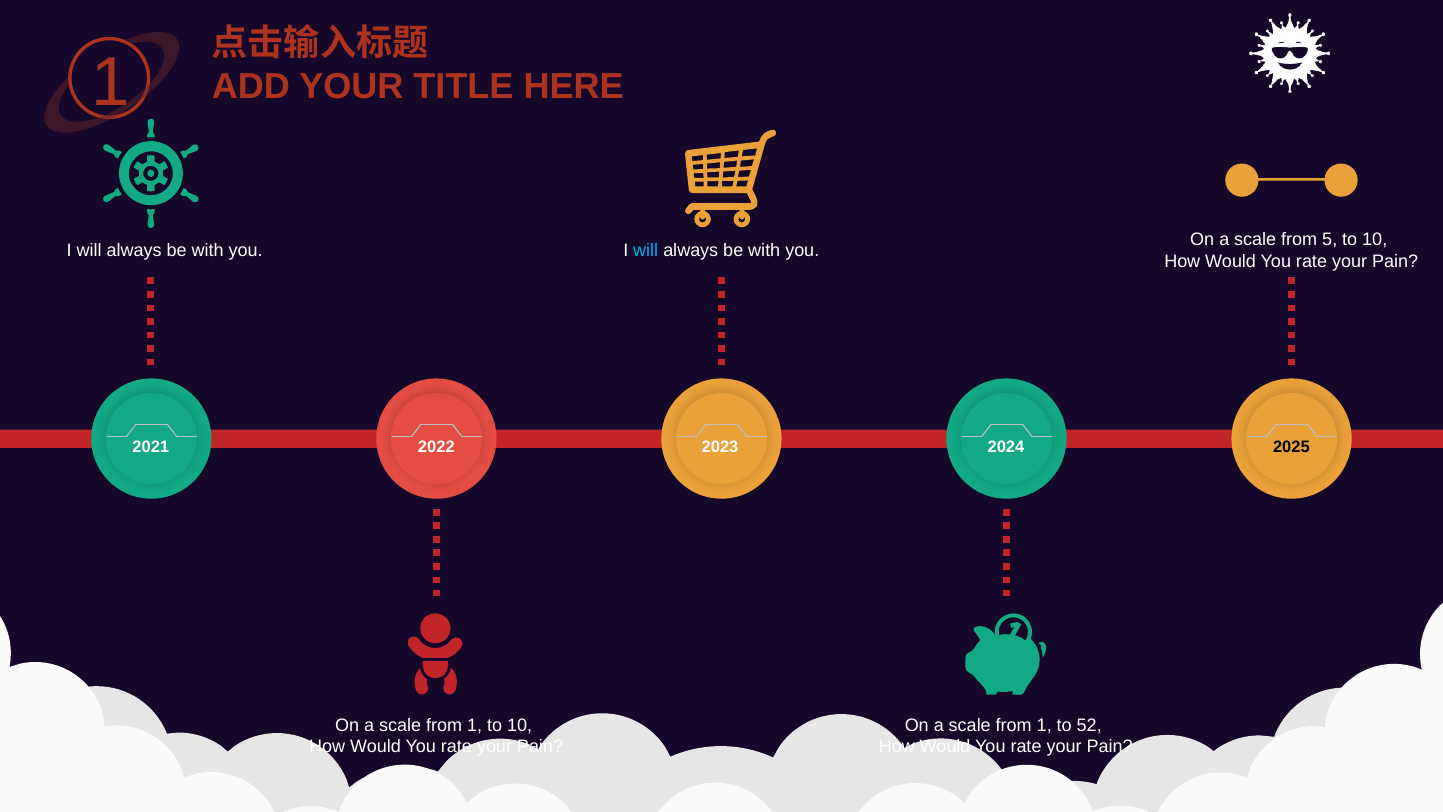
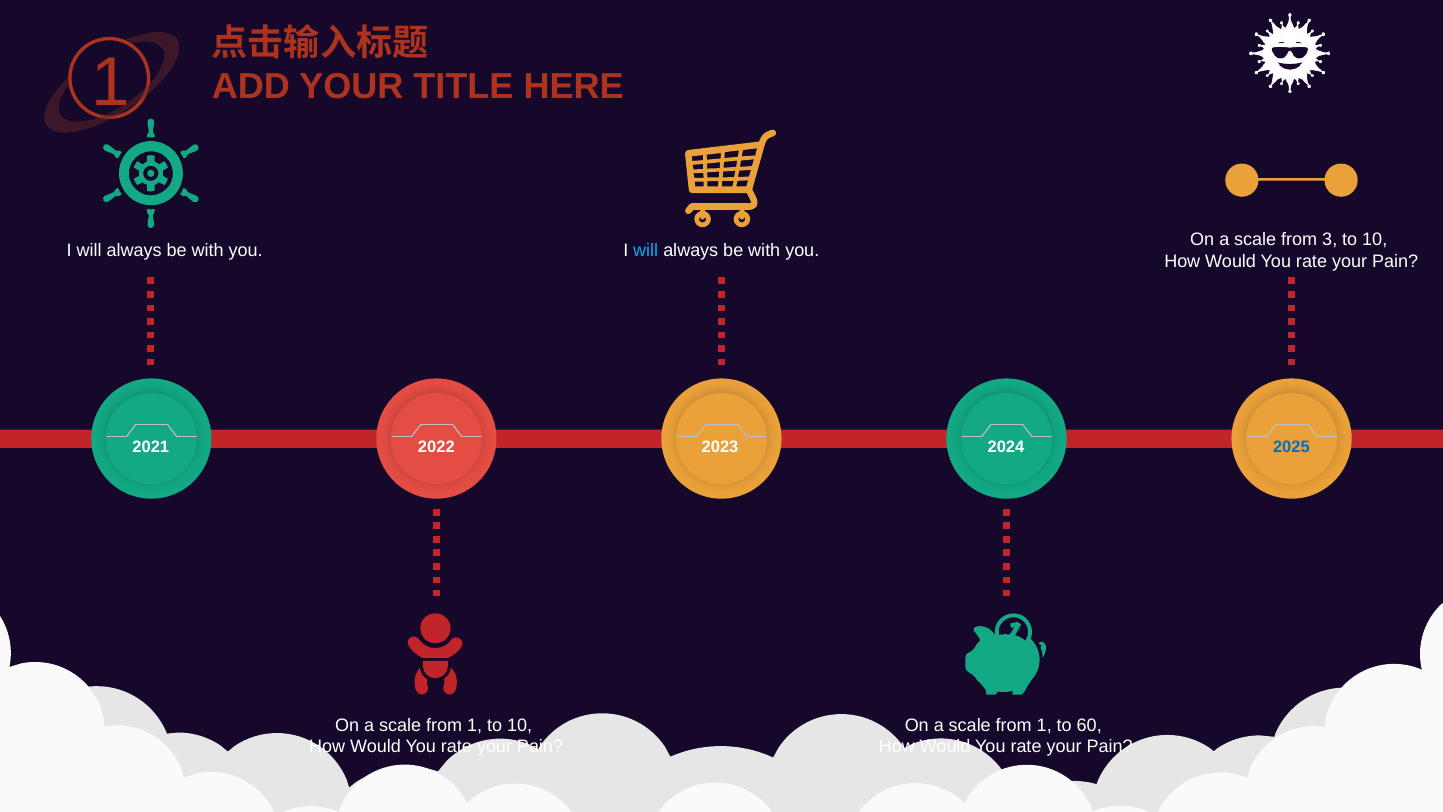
5: 5 -> 3
2025 colour: black -> blue
52: 52 -> 60
